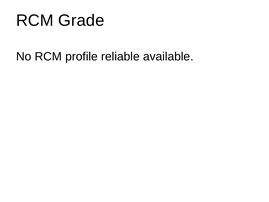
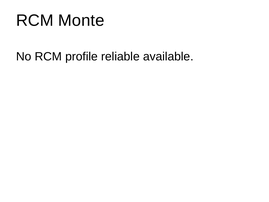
Grade: Grade -> Monte
